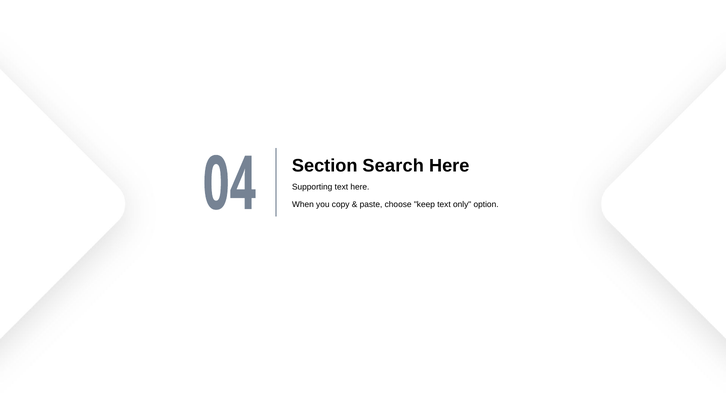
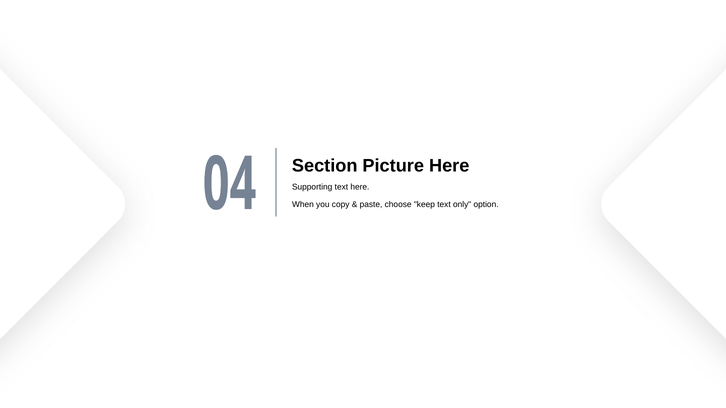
Search: Search -> Picture
